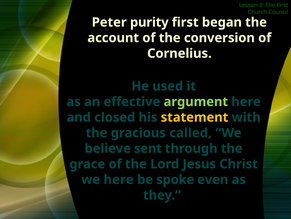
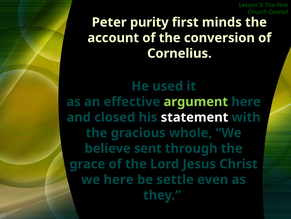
began: began -> minds
statement colour: yellow -> white
called: called -> whole
spoke: spoke -> settle
